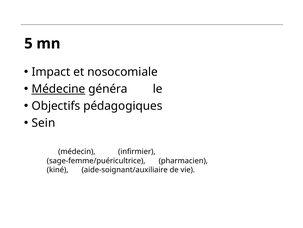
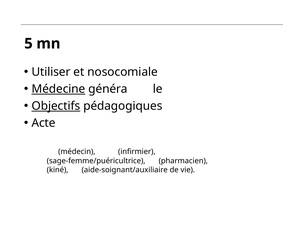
Impact: Impact -> Utiliser
Objectifs underline: none -> present
Sein: Sein -> Acte
